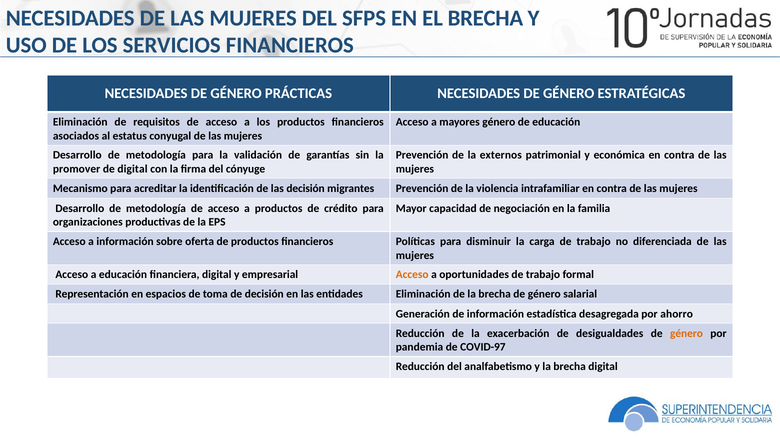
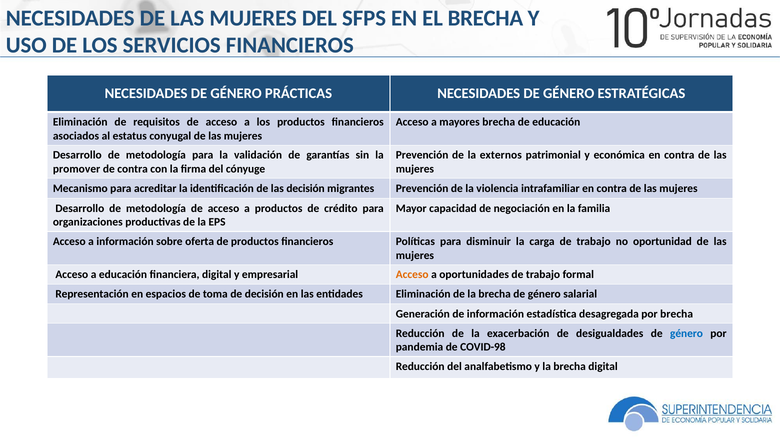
mayores género: género -> brecha
de digital: digital -> contra
diferenciada: diferenciada -> oportunidad
por ahorro: ahorro -> brecha
género at (686, 333) colour: orange -> blue
COVID-97: COVID-97 -> COVID-98
